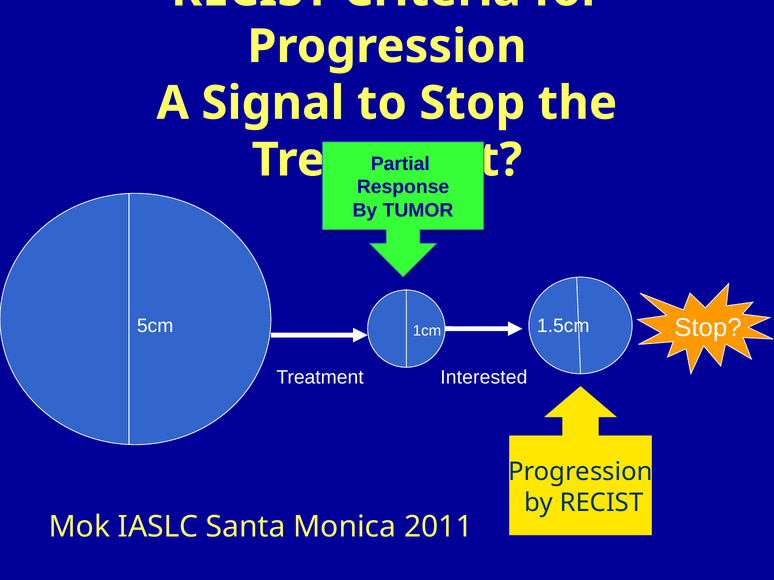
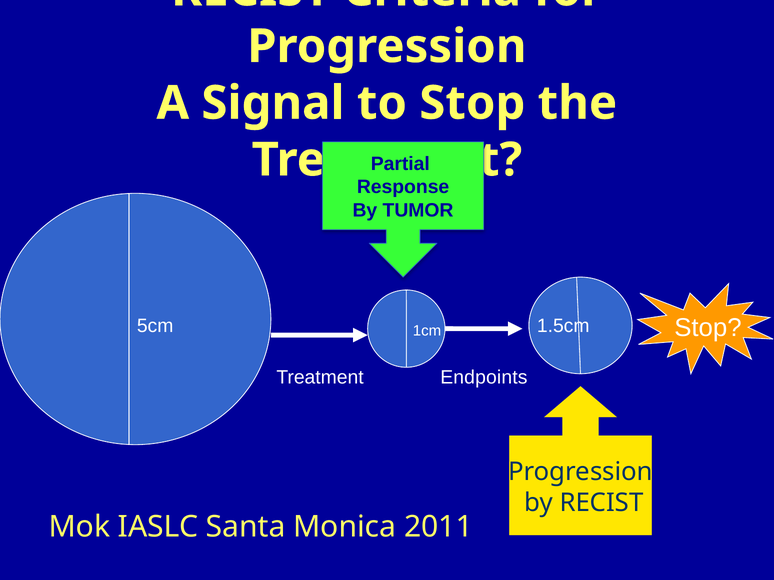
Interested: Interested -> Endpoints
